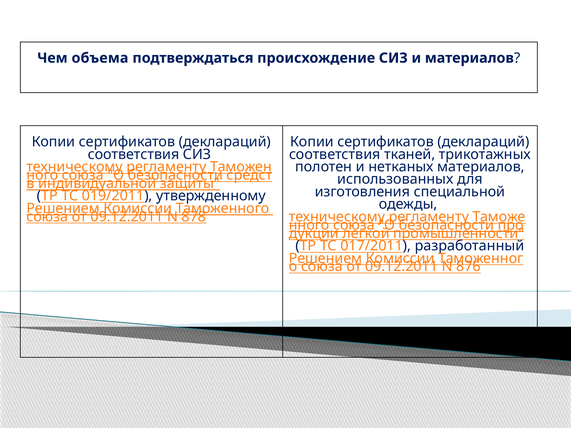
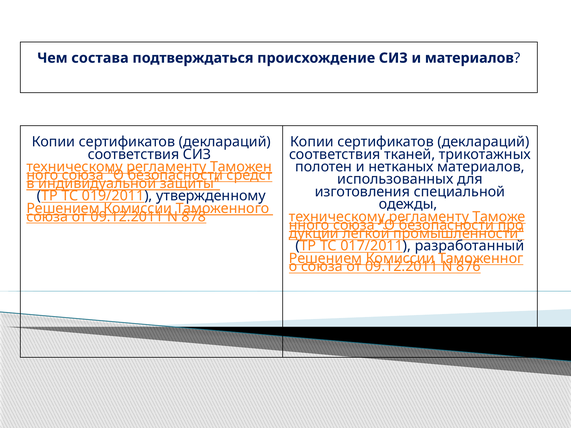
объема: объема -> состава
